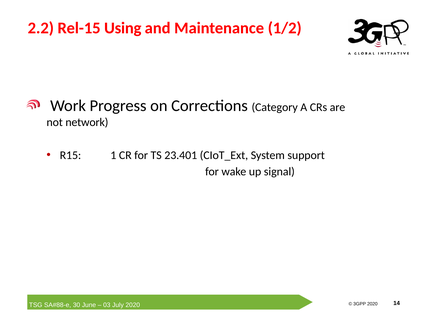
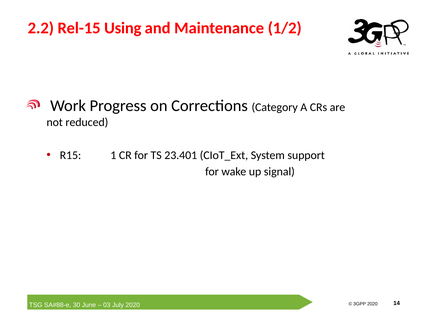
network: network -> reduced
